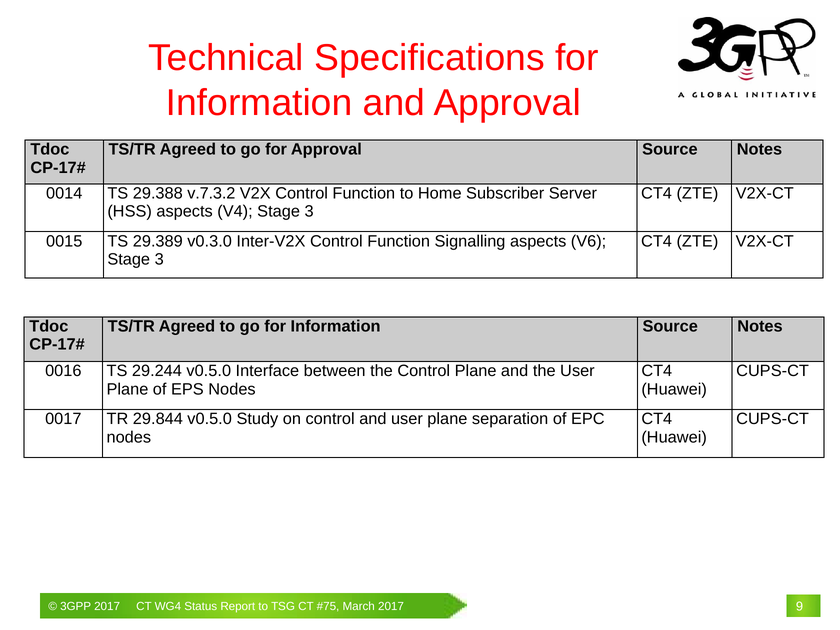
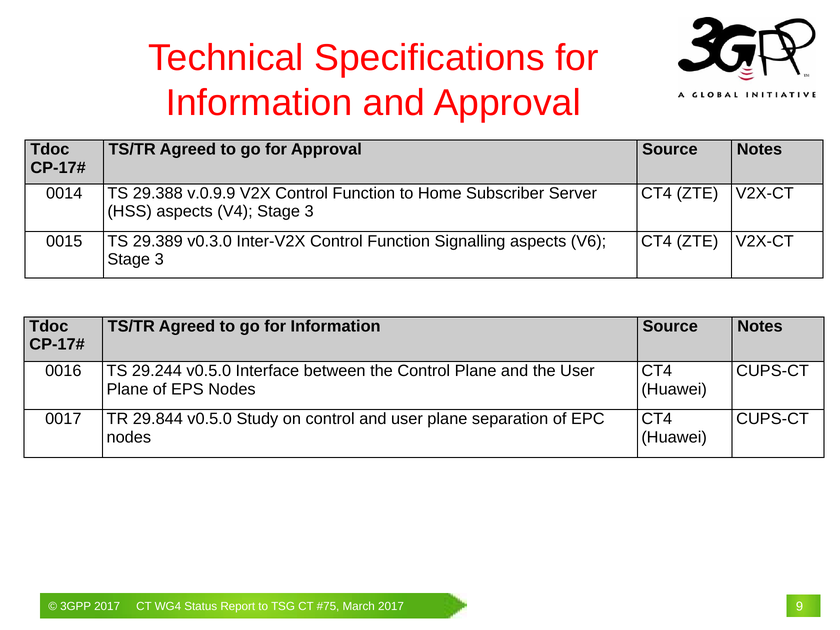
v.7.3.2: v.7.3.2 -> v.0.9.9
